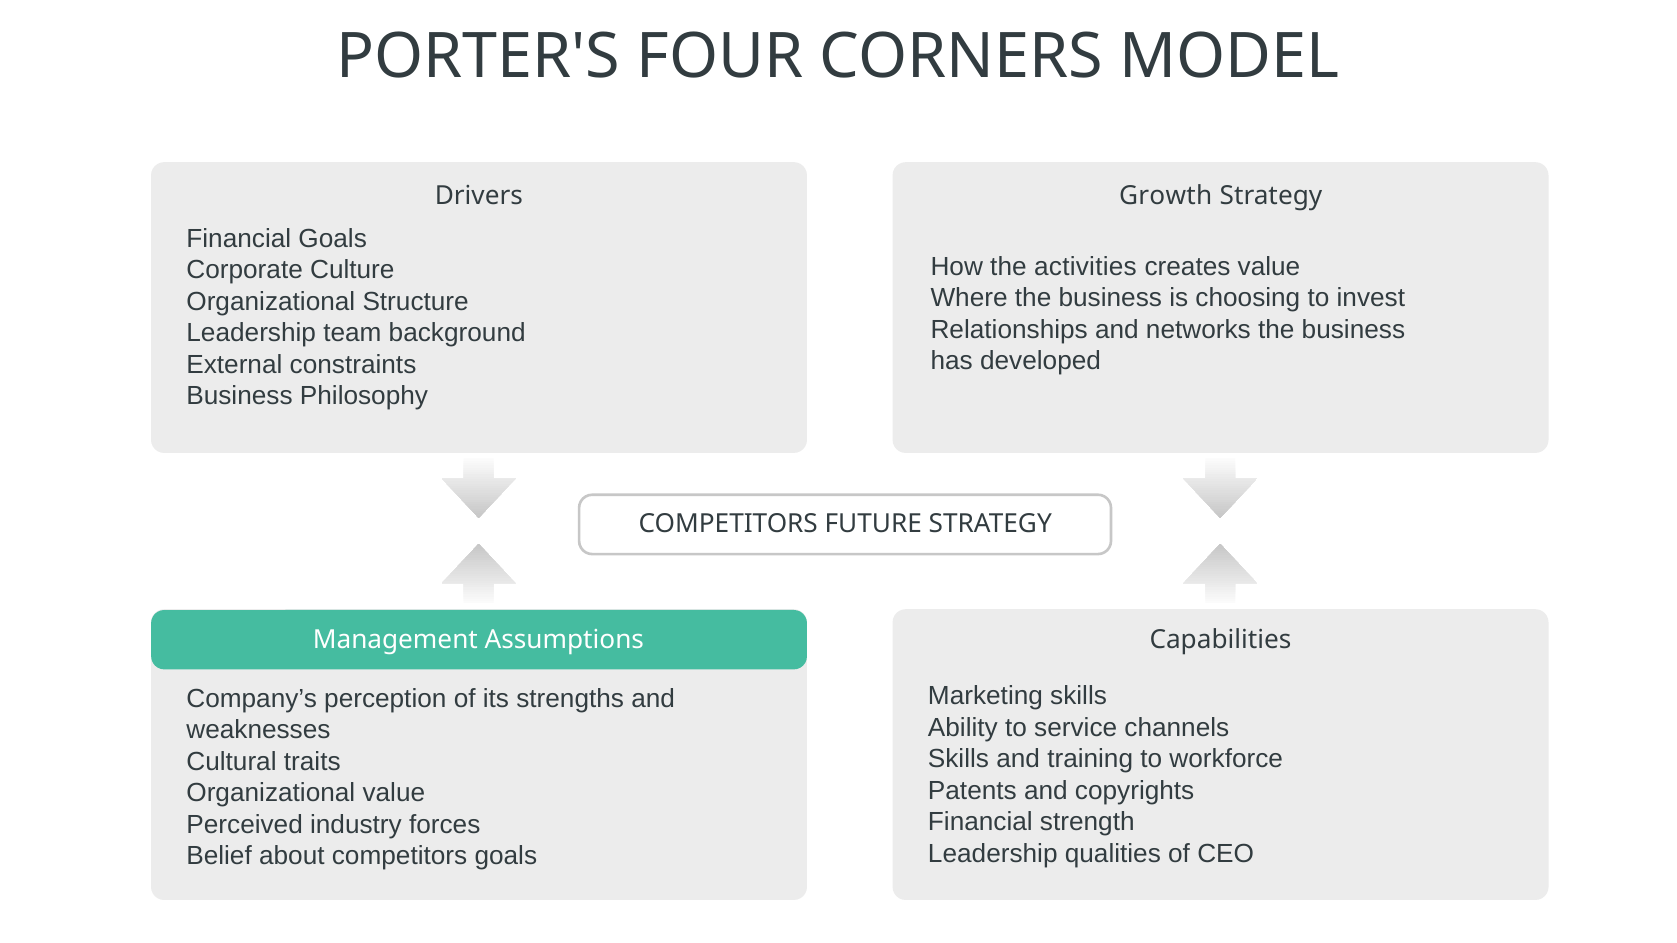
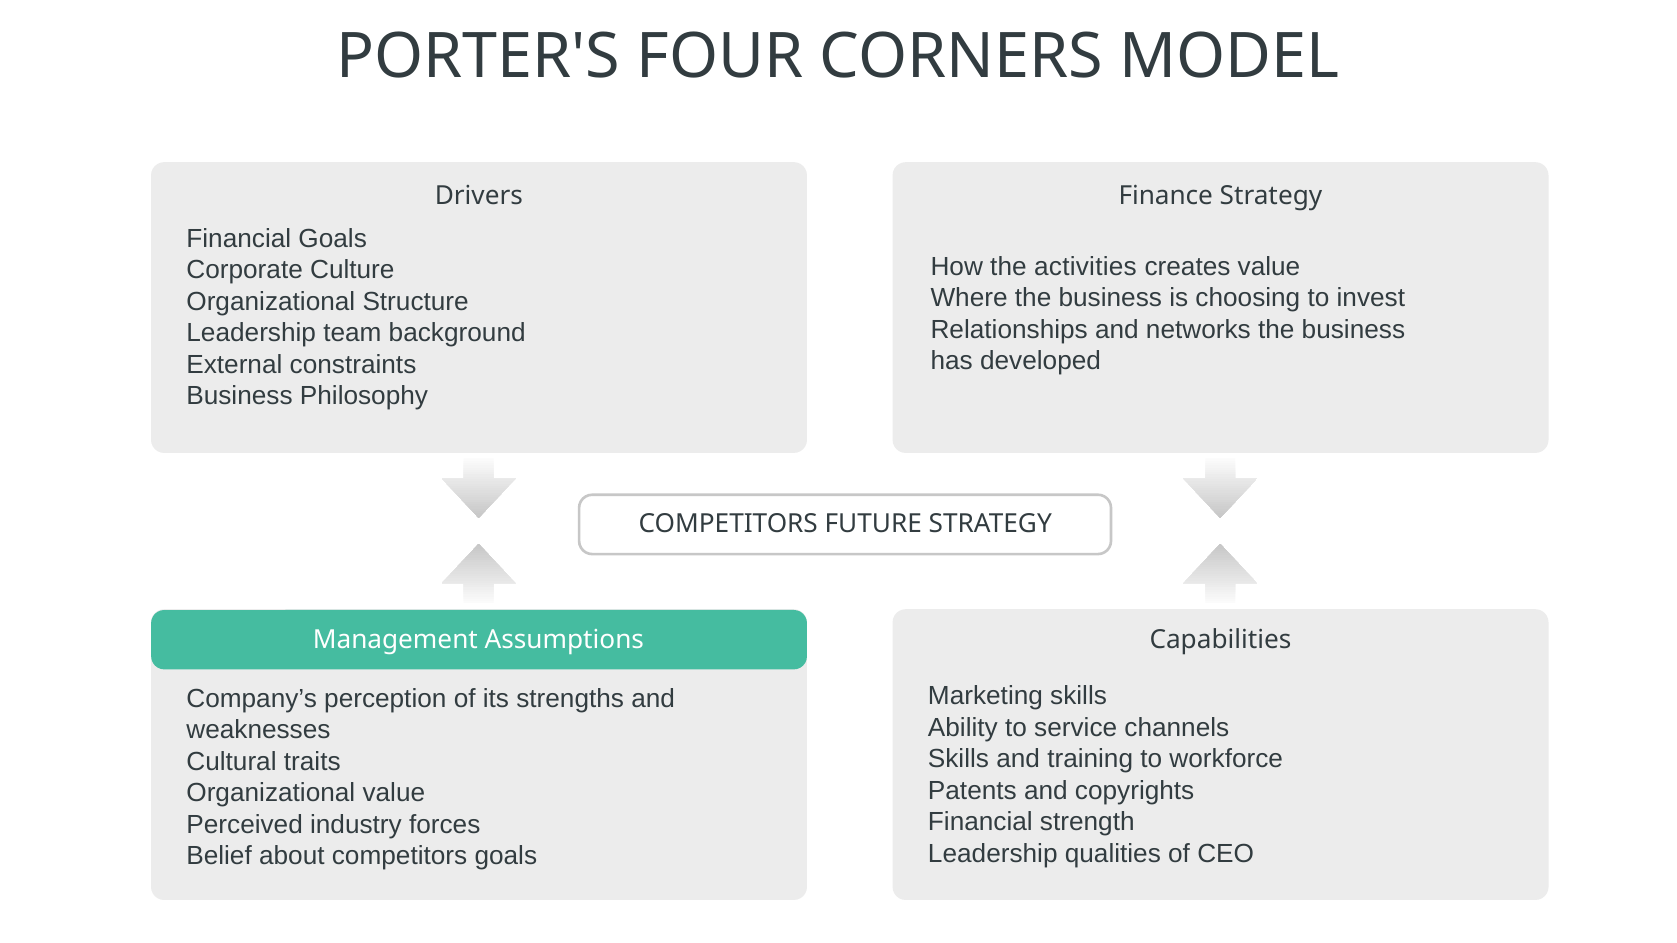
Growth: Growth -> Finance
